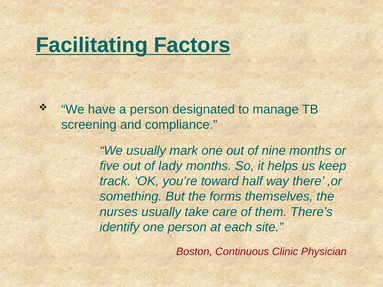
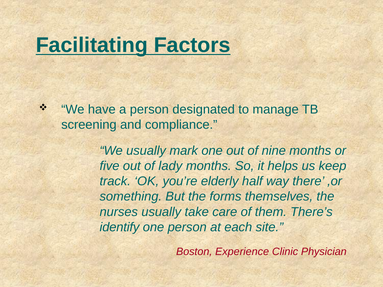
toward: toward -> elderly
Continuous: Continuous -> Experience
